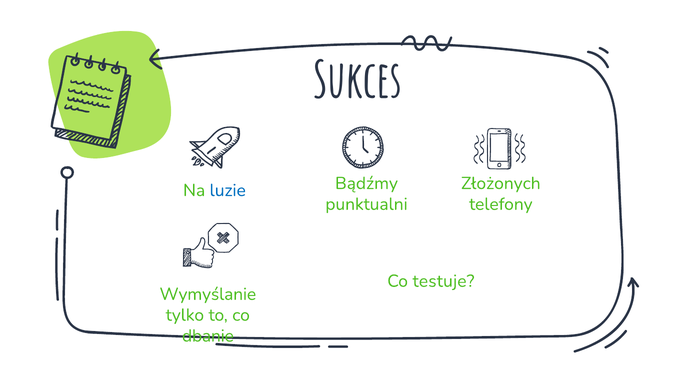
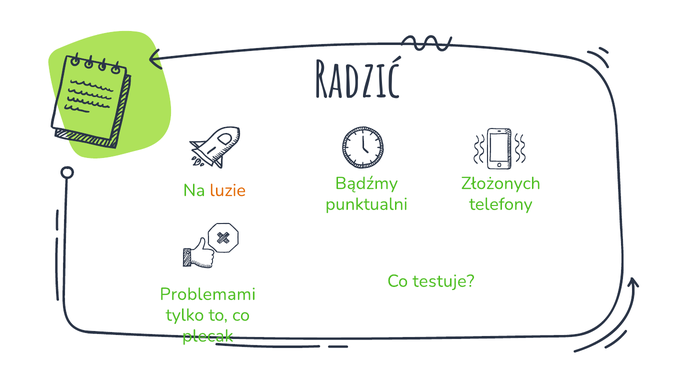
Sukces: Sukces -> Radzić
luzie colour: blue -> orange
Wymyślanie: Wymyślanie -> Problemami
dbanie: dbanie -> plecak
